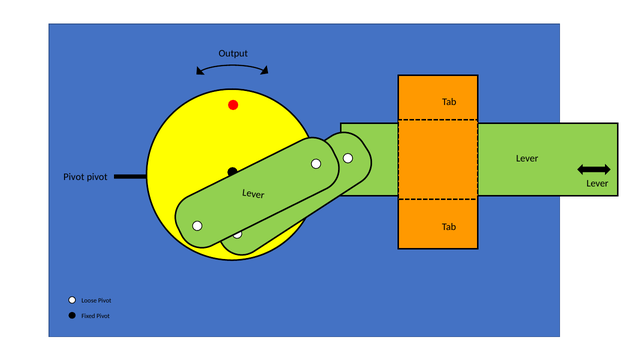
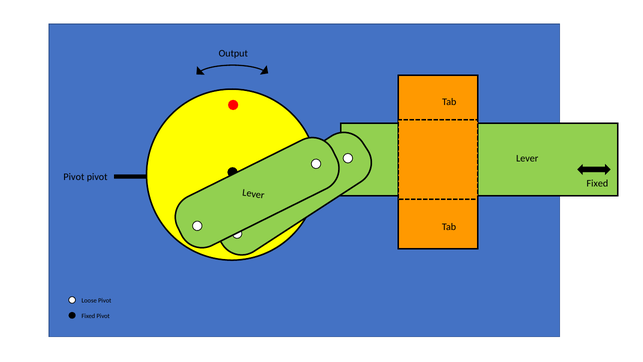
Lever at (597, 183): Lever -> Fixed
